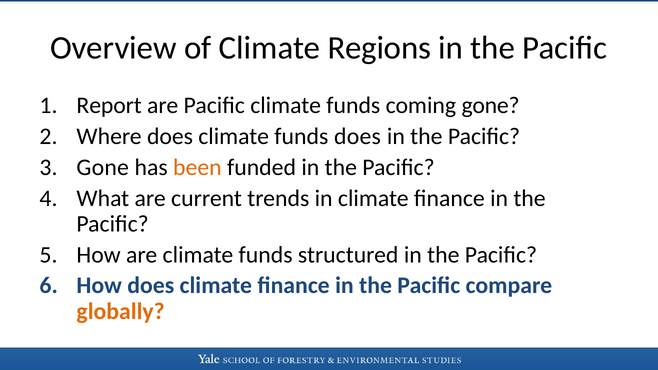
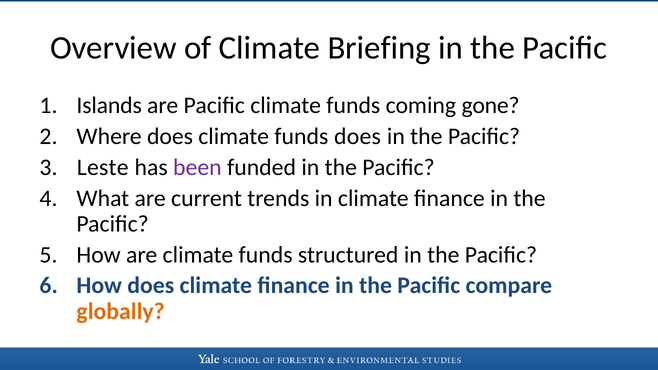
Regions: Regions -> Briefing
Report: Report -> Islands
Gone at (103, 167): Gone -> Leste
been colour: orange -> purple
